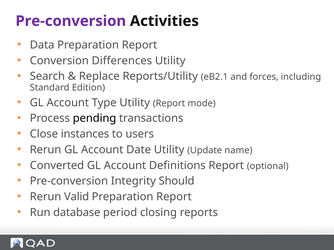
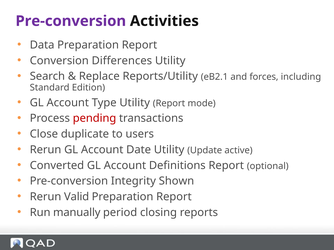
pending colour: black -> red
instances: instances -> duplicate
name: name -> active
Should: Should -> Shown
database: database -> manually
